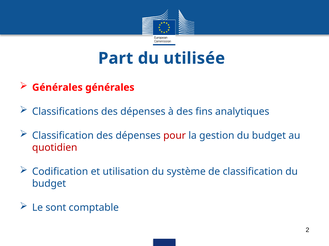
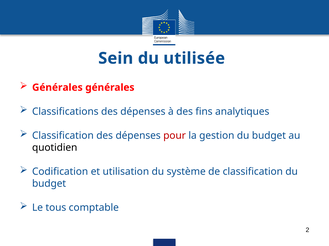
Part: Part -> Sein
quotidien colour: red -> black
sont: sont -> tous
